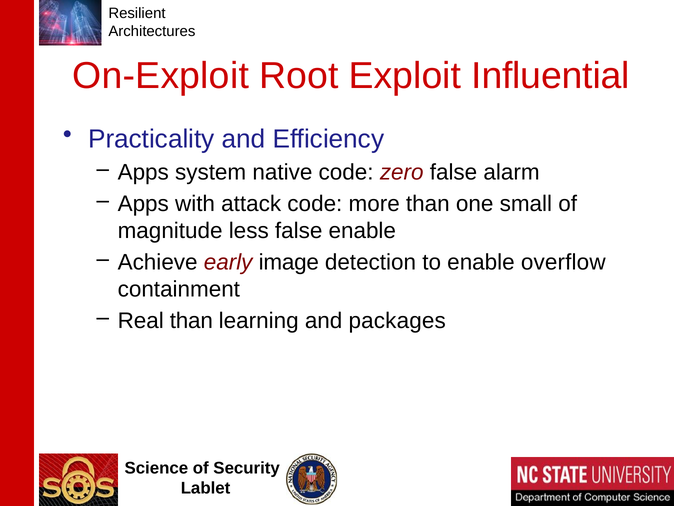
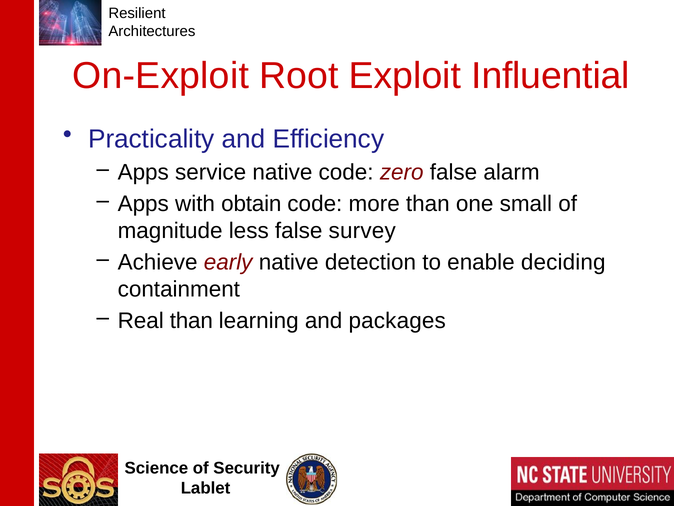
system: system -> service
attack: attack -> obtain
false enable: enable -> survey
early image: image -> native
overflow: overflow -> deciding
